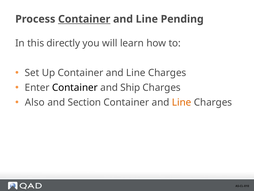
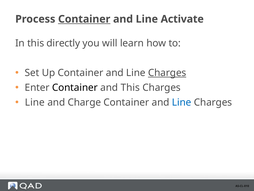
Pending: Pending -> Activate
Charges at (167, 73) underline: none -> present
and Ship: Ship -> This
Also at (35, 102): Also -> Line
Section: Section -> Charge
Line at (182, 102) colour: orange -> blue
